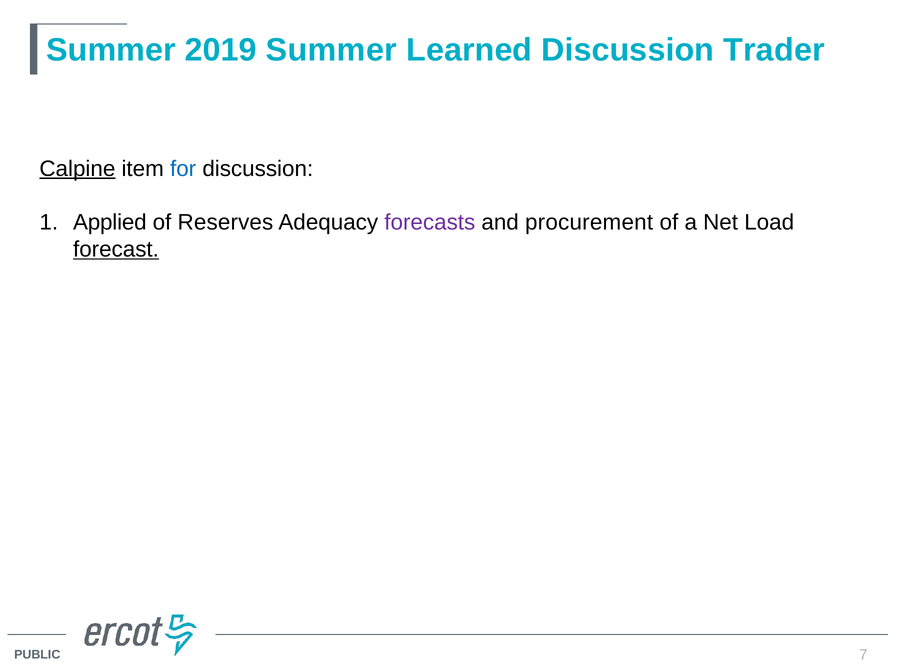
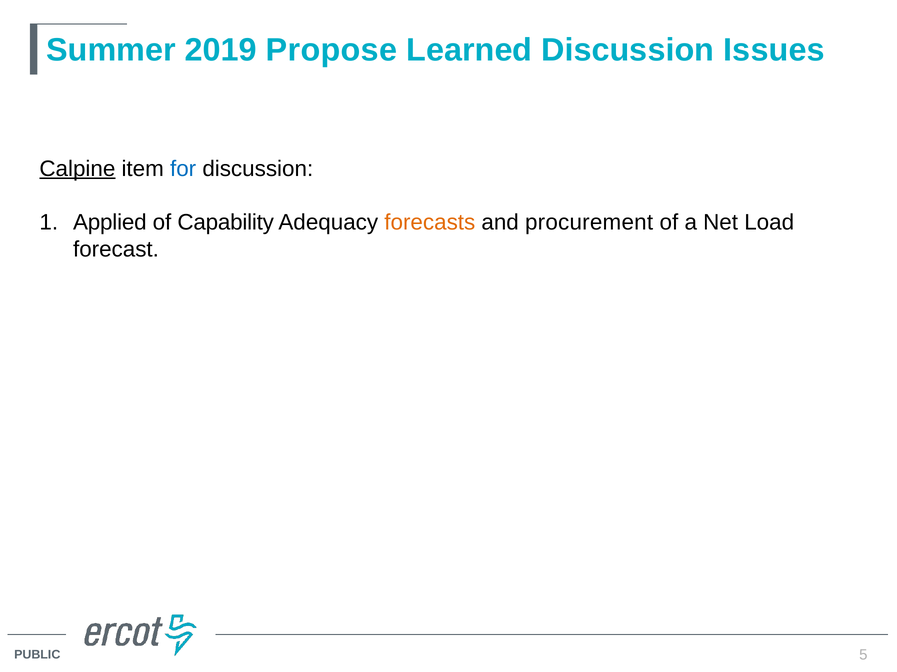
2019 Summer: Summer -> Propose
Trader: Trader -> Issues
Reserves: Reserves -> Capability
forecasts colour: purple -> orange
forecast underline: present -> none
7 at (863, 655): 7 -> 5
